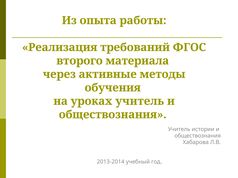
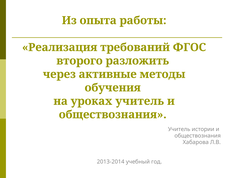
материала: материала -> разложить
